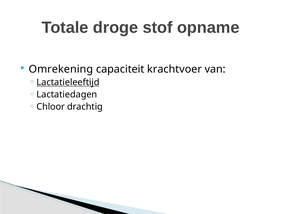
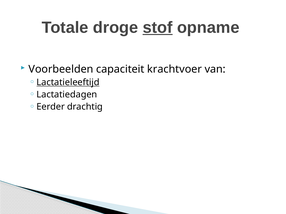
stof underline: none -> present
Omrekening: Omrekening -> Voorbeelden
Chloor: Chloor -> Eerder
